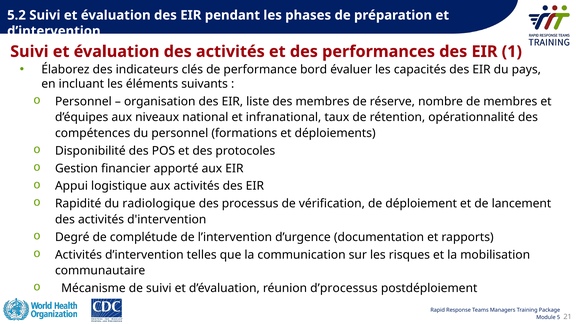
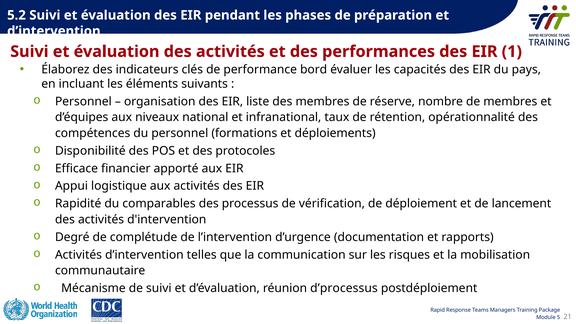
Gestion: Gestion -> Efficace
radiologique: radiologique -> comparables
